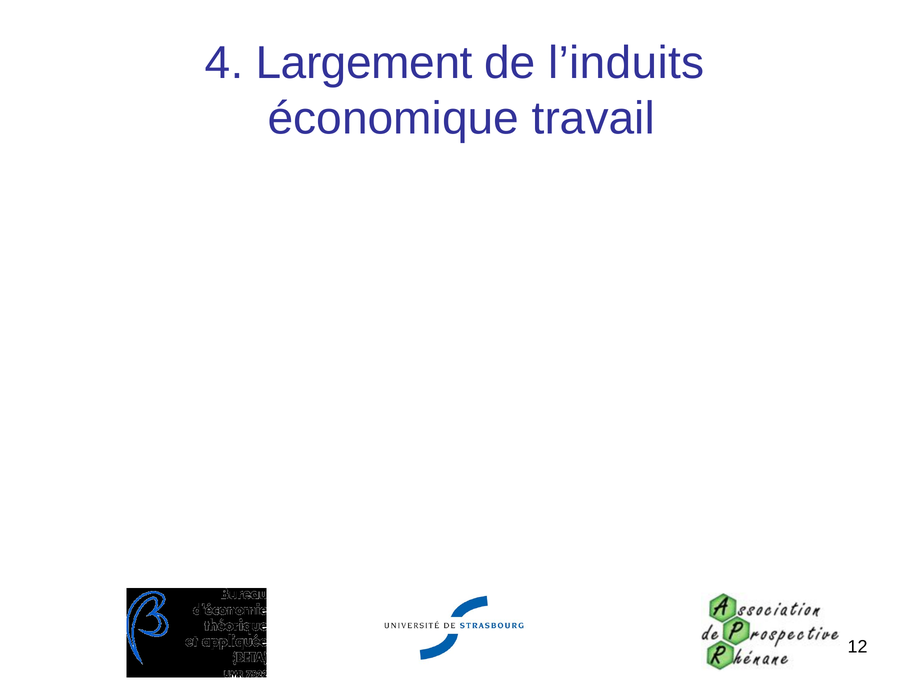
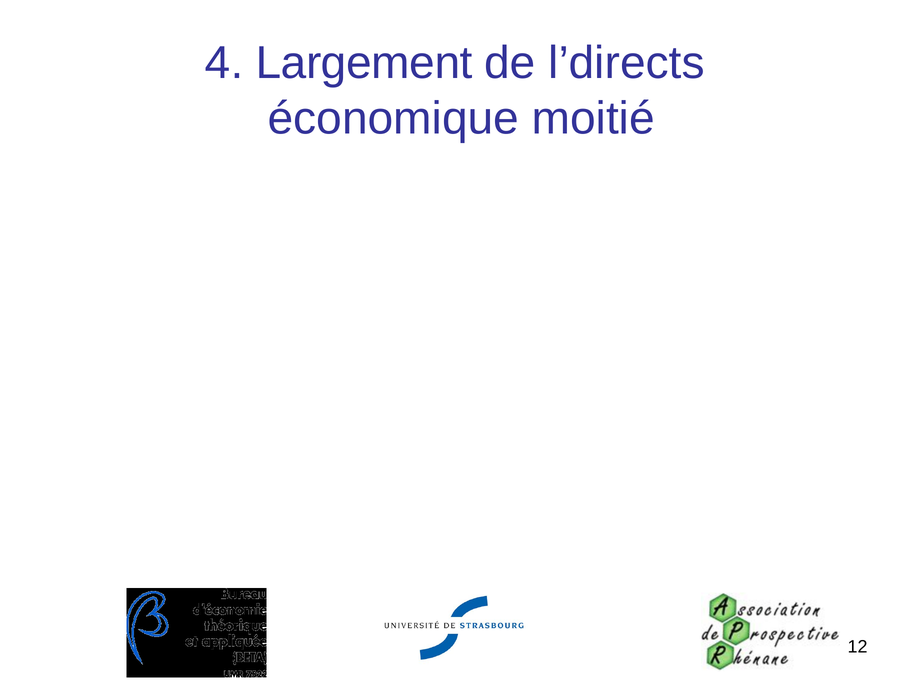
l’induits: l’induits -> l’directs
travail: travail -> moitié
